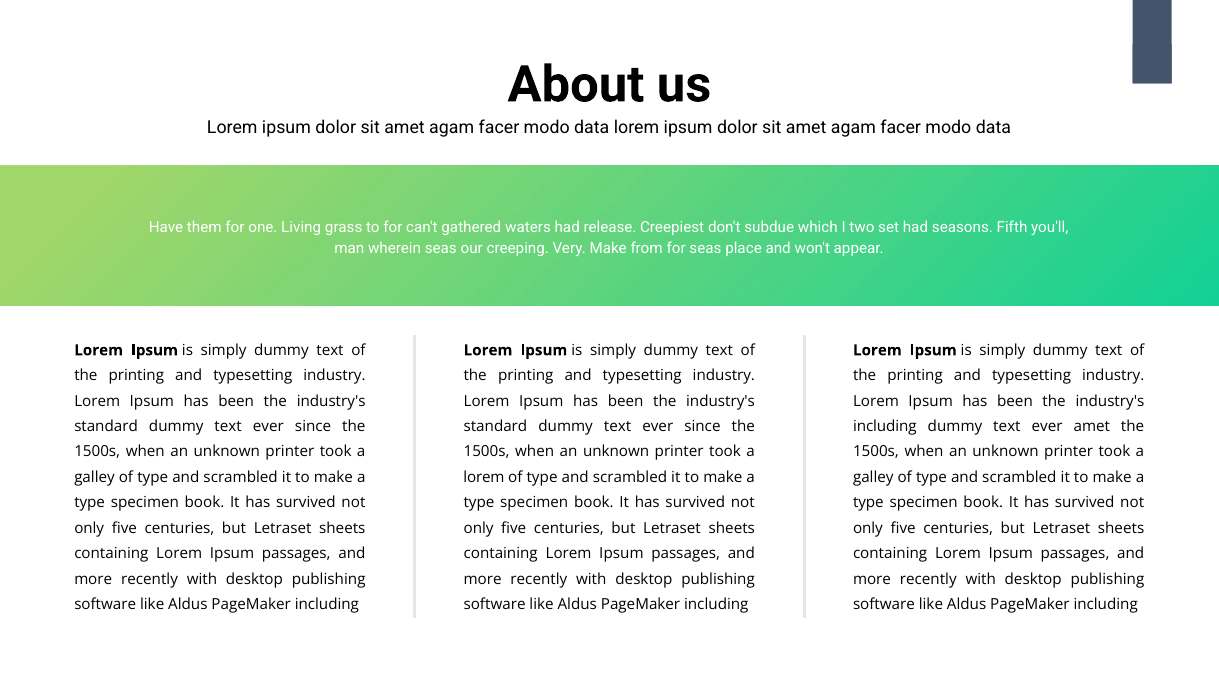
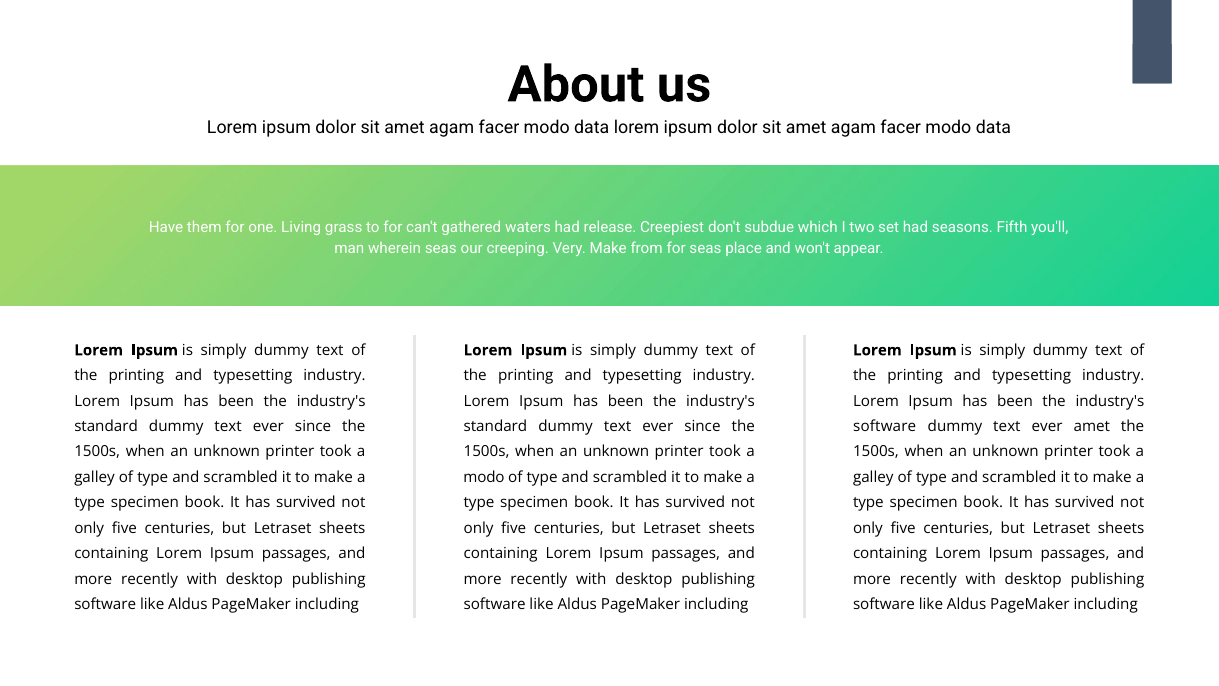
including at (885, 426): including -> software
lorem at (484, 477): lorem -> modo
